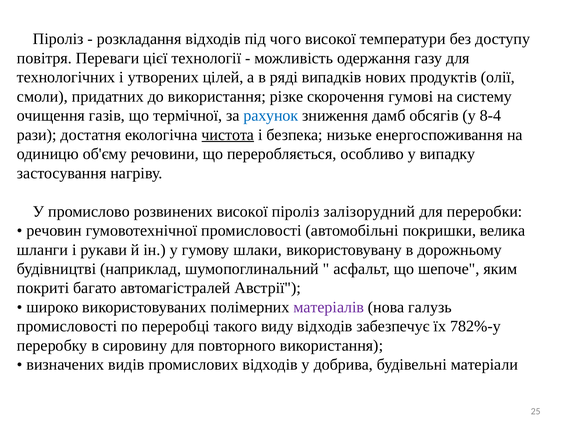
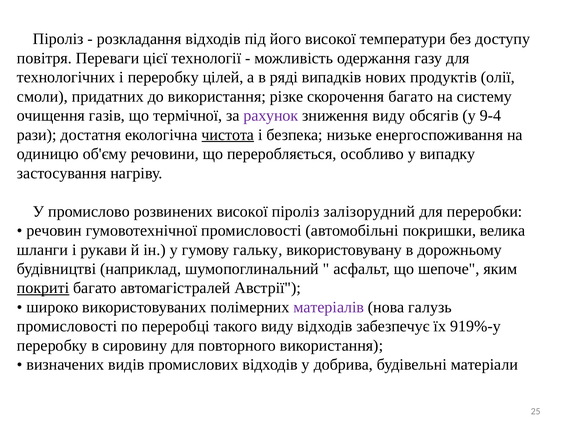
чого: чого -> його
і утворених: утворених -> переробку
скорочення гумові: гумові -> багато
рахунок colour: blue -> purple
зниження дамб: дамб -> виду
8-4: 8-4 -> 9-4
шлаки: шлаки -> гальку
покриті underline: none -> present
782%-у: 782%-у -> 919%-у
